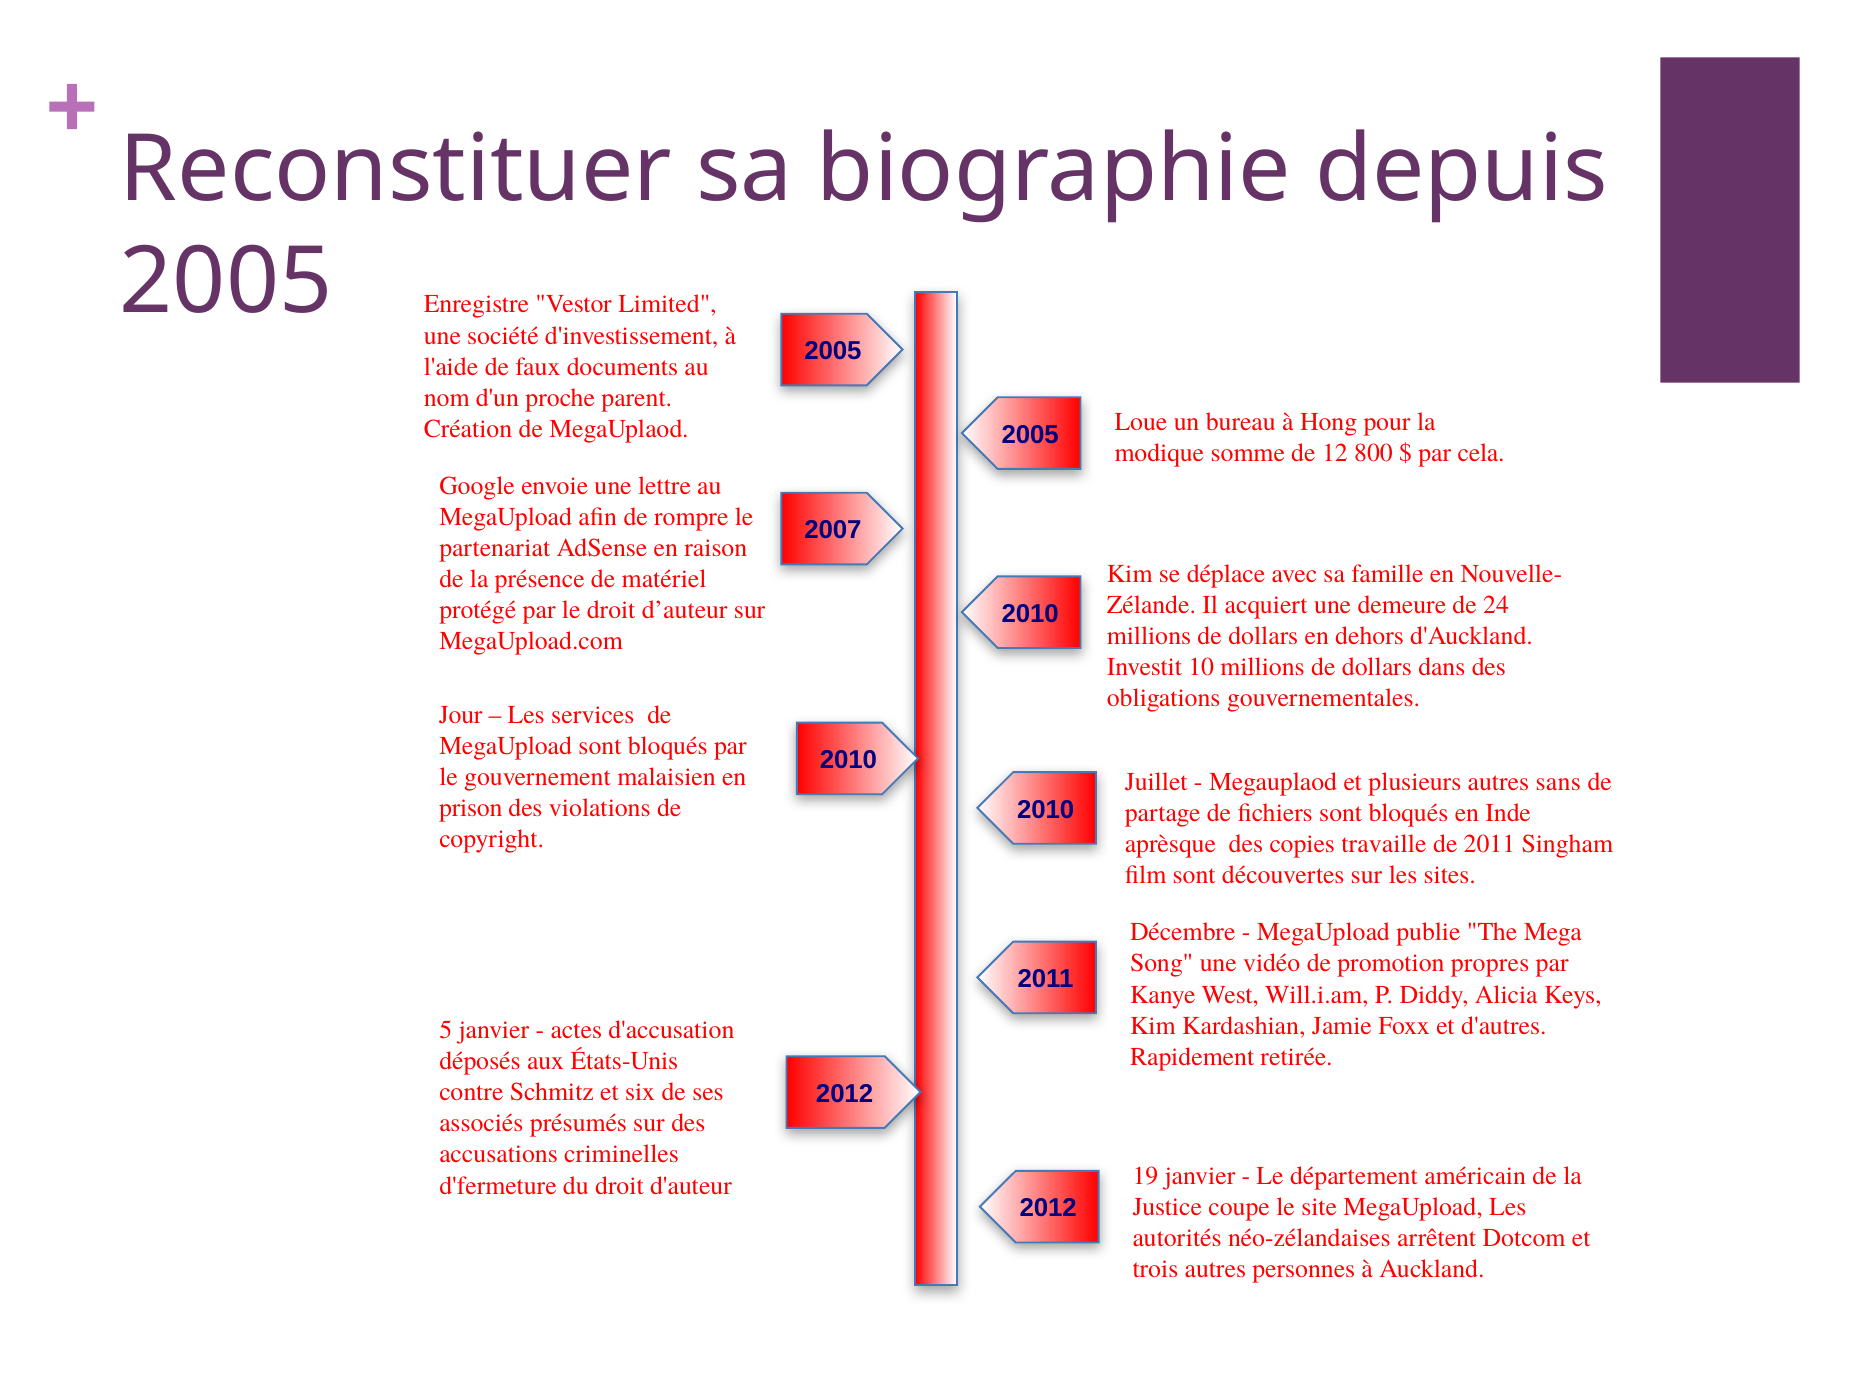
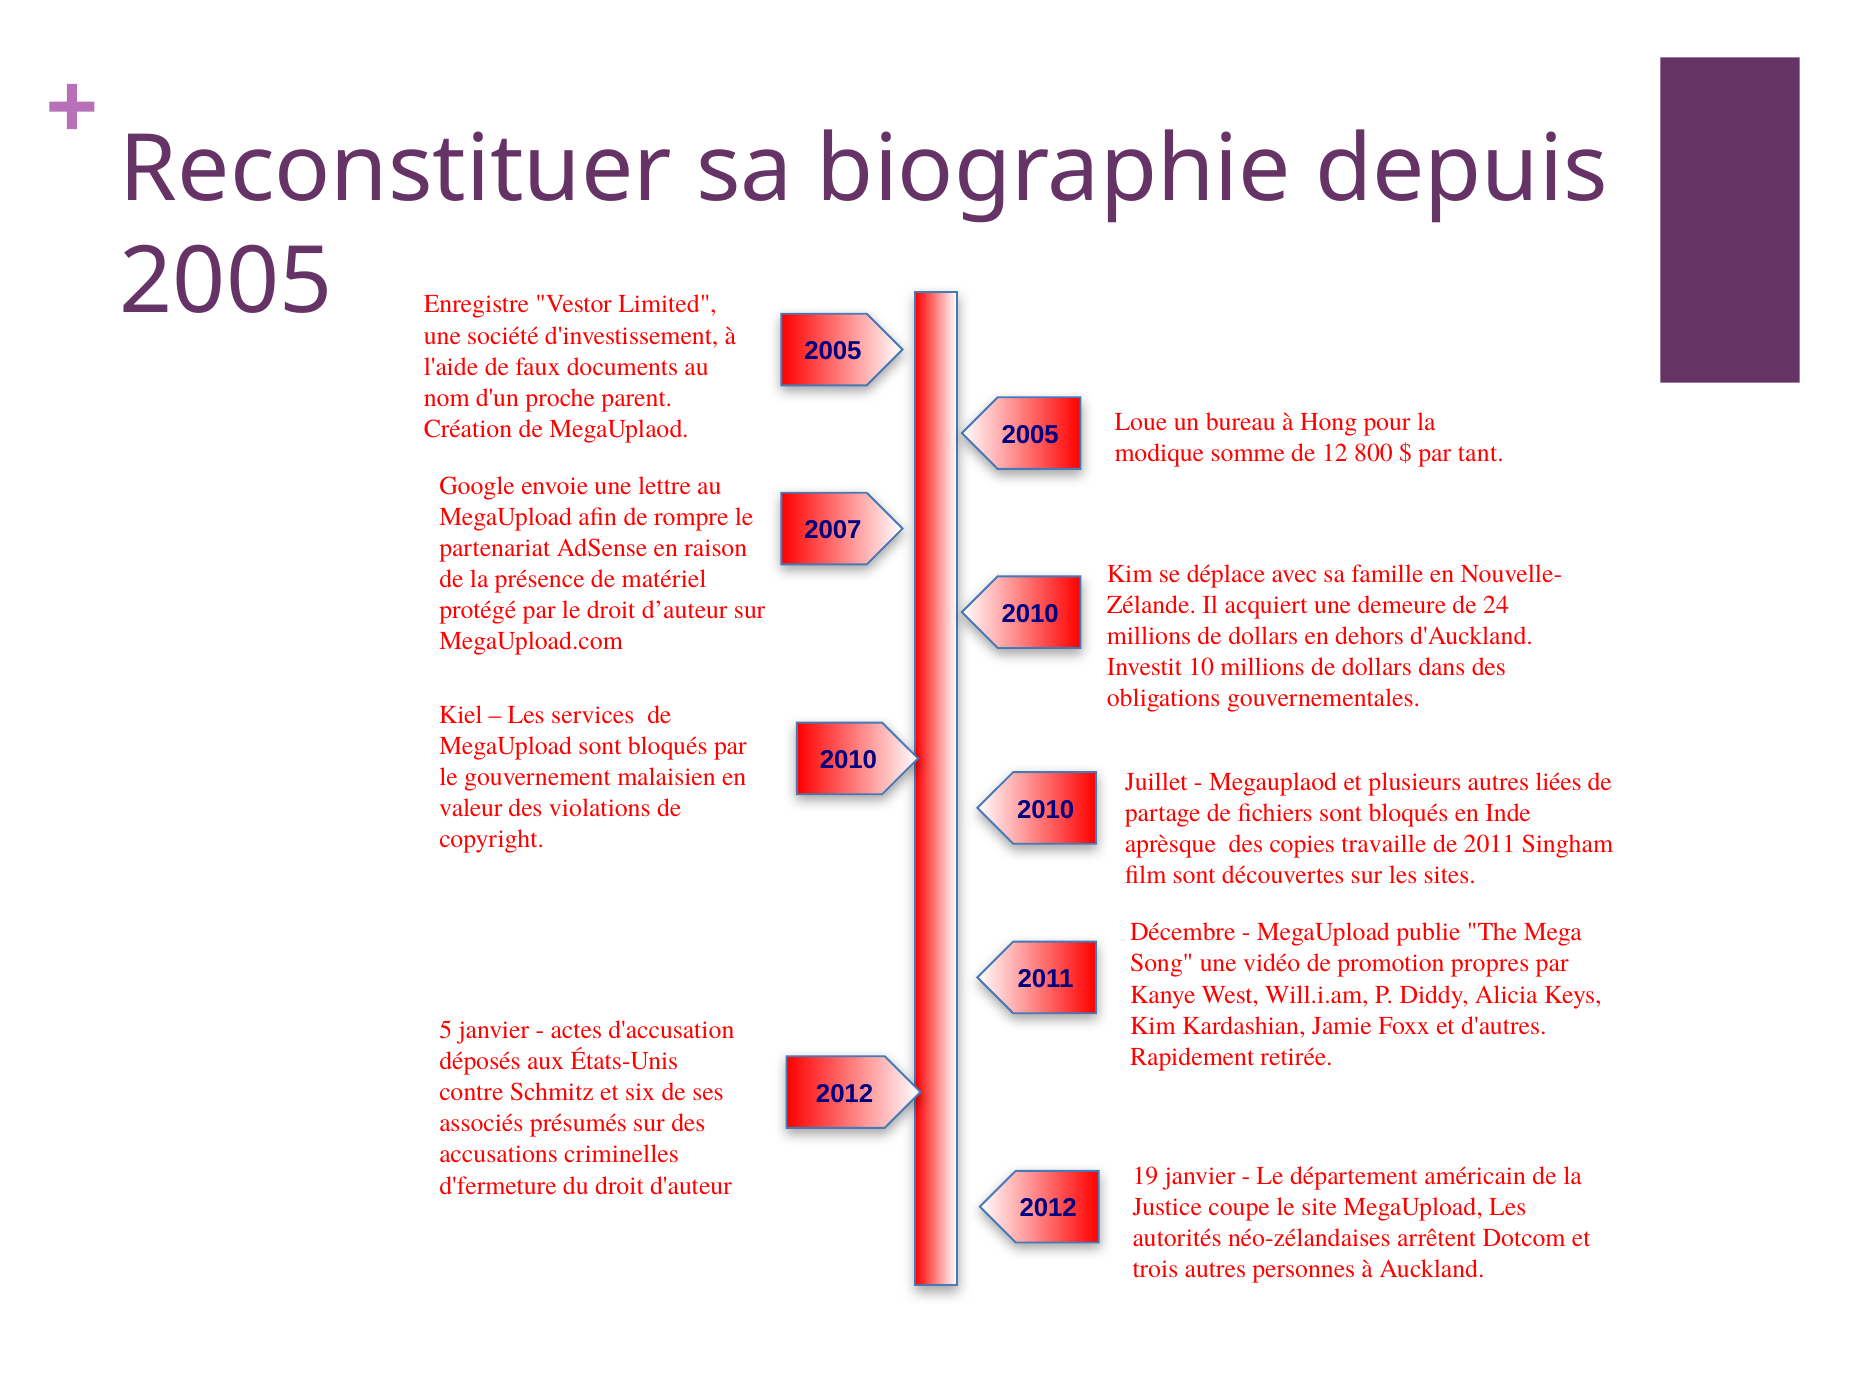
cela: cela -> tant
Jour: Jour -> Kiel
sans: sans -> liées
prison: prison -> valeur
